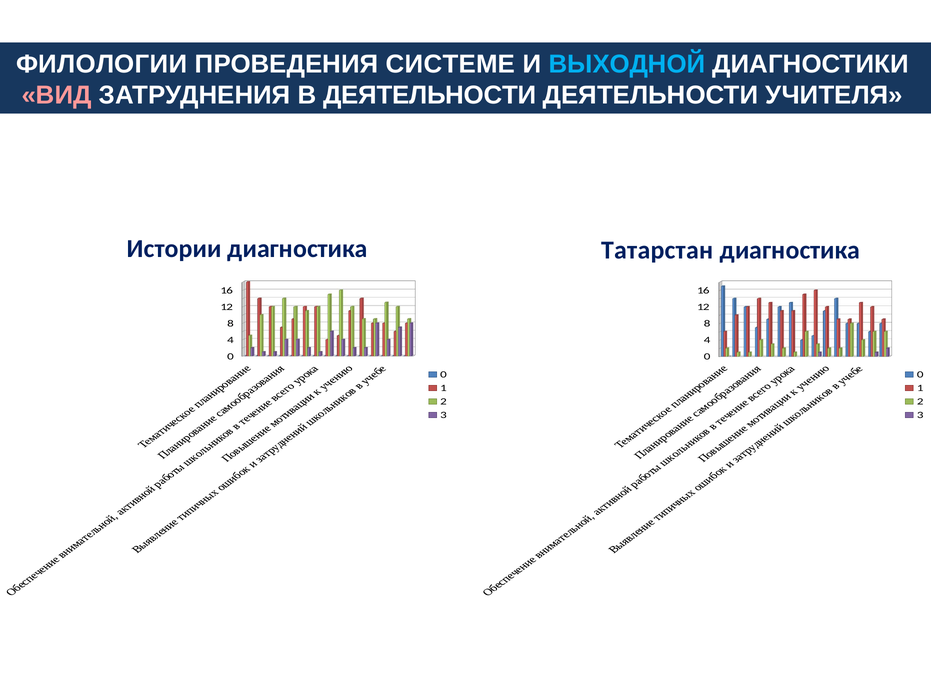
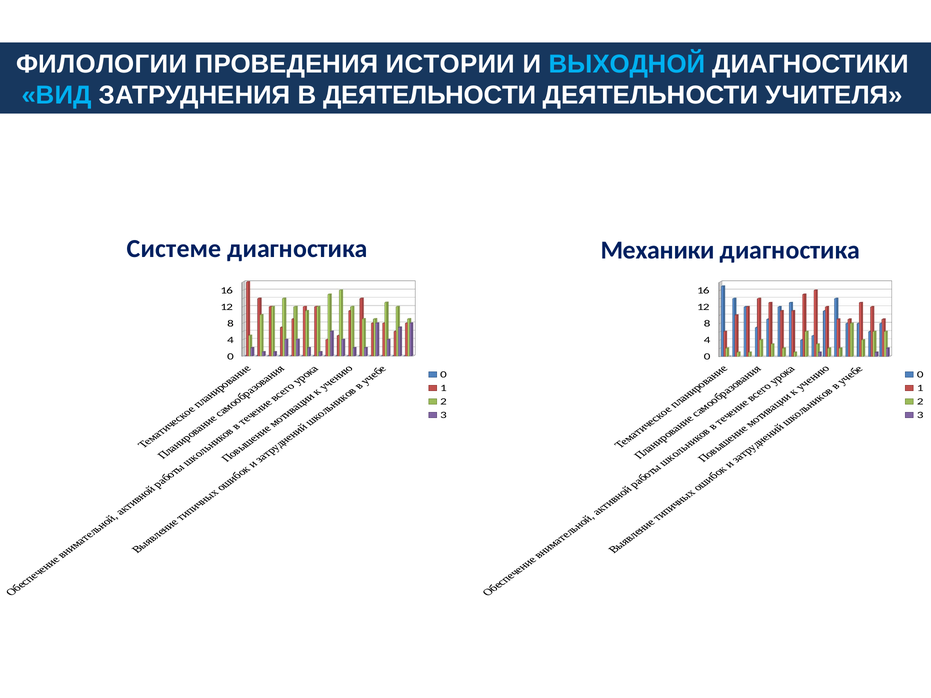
СИСТЕМЕ: СИСТЕМЕ -> ИСТОРИИ
ВИД colour: pink -> light blue
Истории: Истории -> Системе
Татарстан: Татарстан -> Механики
